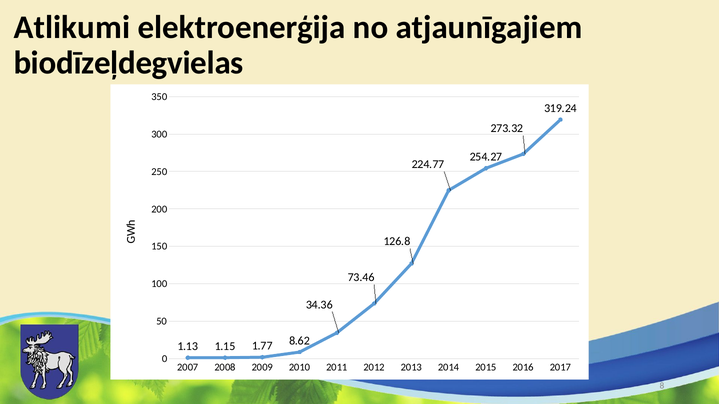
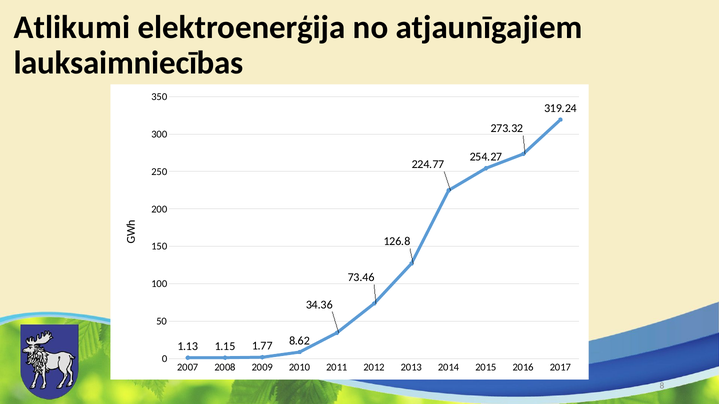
biodīzeļdegvielas: biodīzeļdegvielas -> lauksaimniecības
